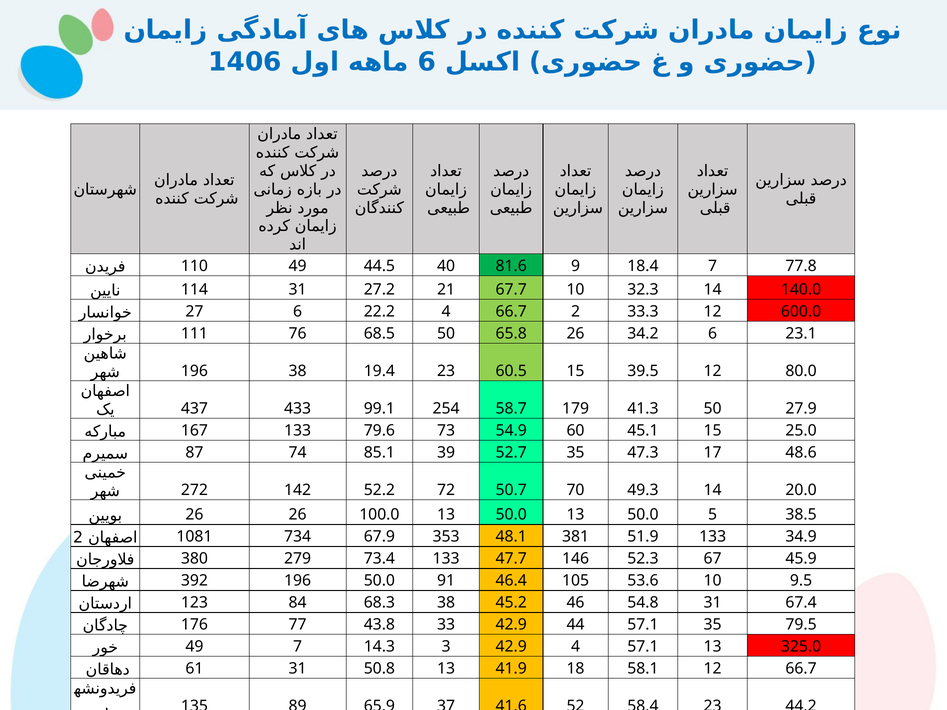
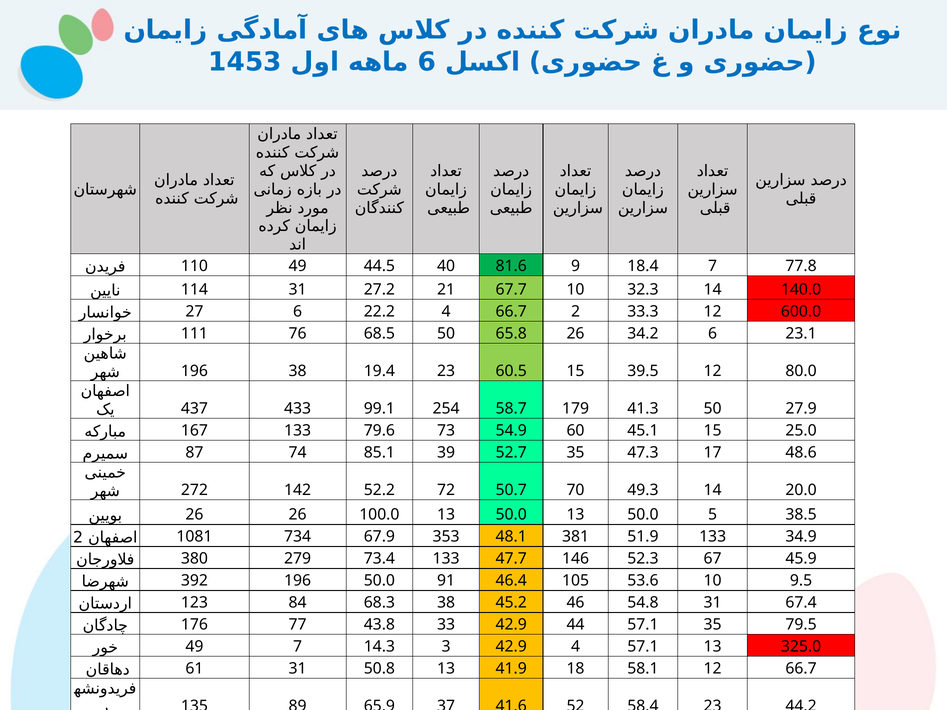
1406: 1406 -> 1453
